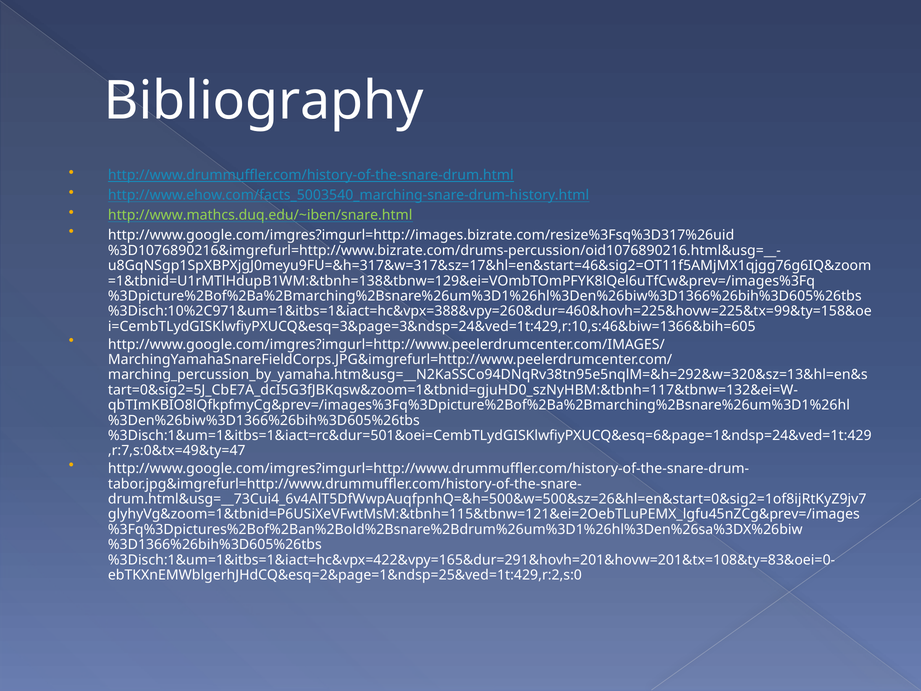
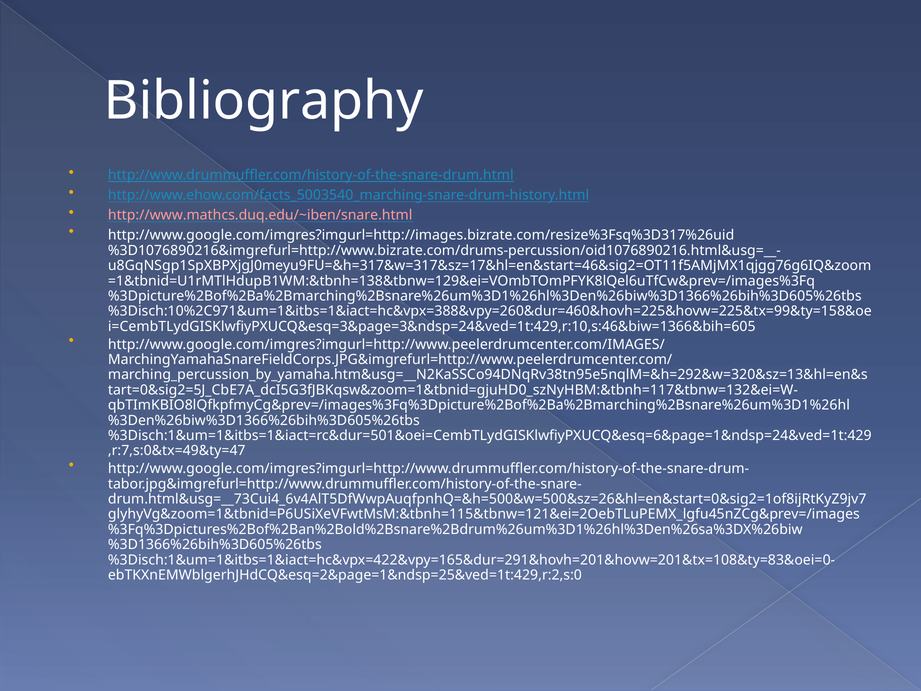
http://www.mathcs.duq.edu/~iben/snare.html colour: light green -> pink
